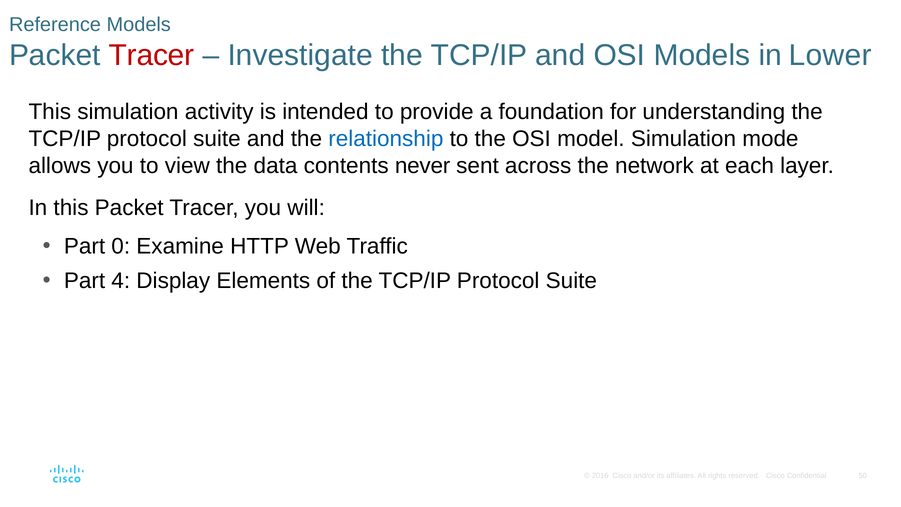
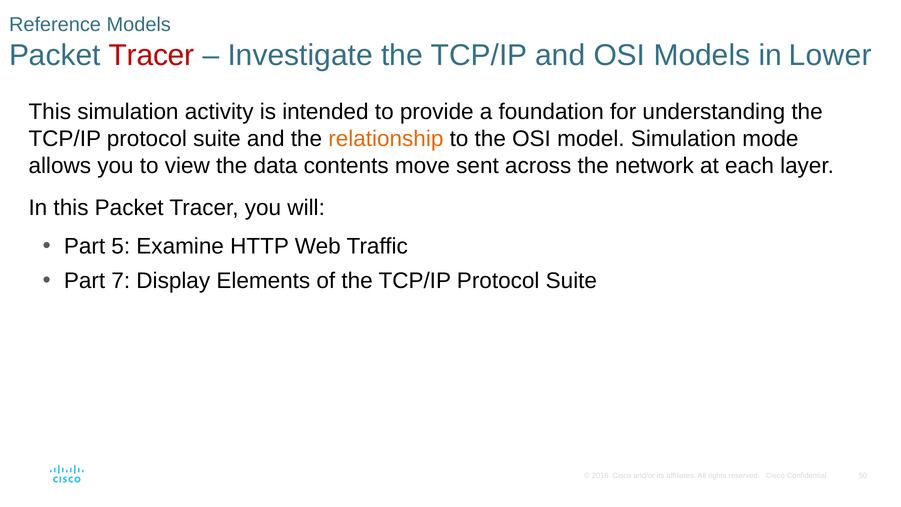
relationship colour: blue -> orange
never: never -> move
0: 0 -> 5
4: 4 -> 7
